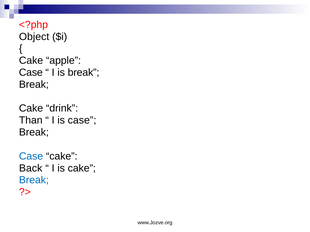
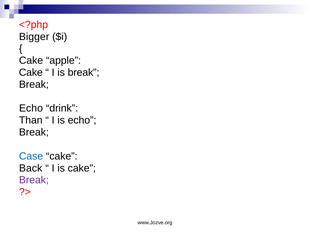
Object: Object -> Bigger
Case at (31, 73): Case -> Cake
Cake at (31, 109): Cake -> Echo
is case: case -> echo
Break at (34, 180) colour: blue -> purple
